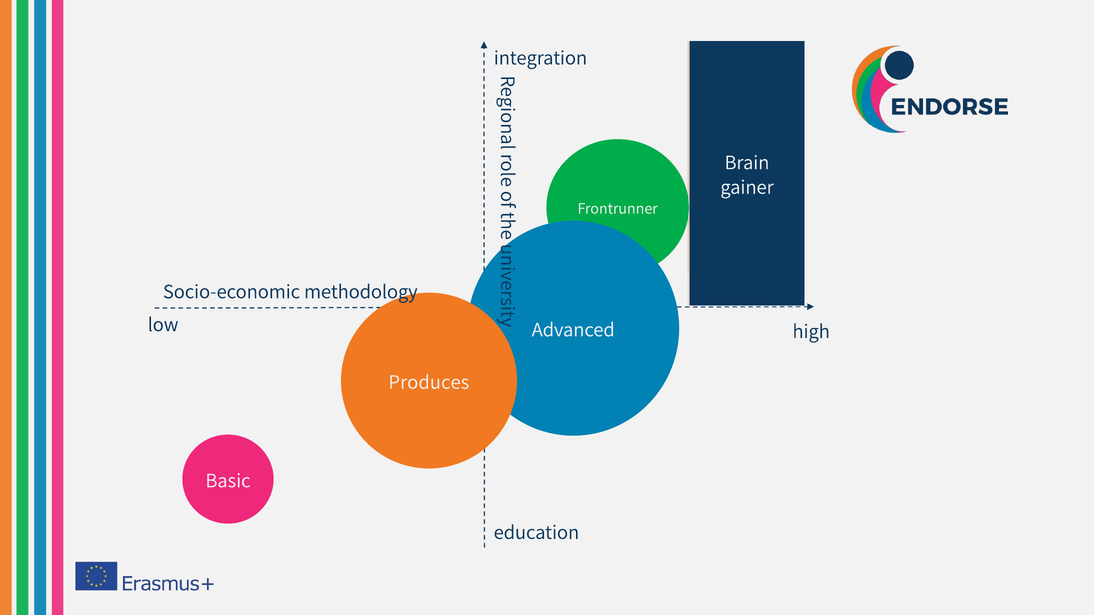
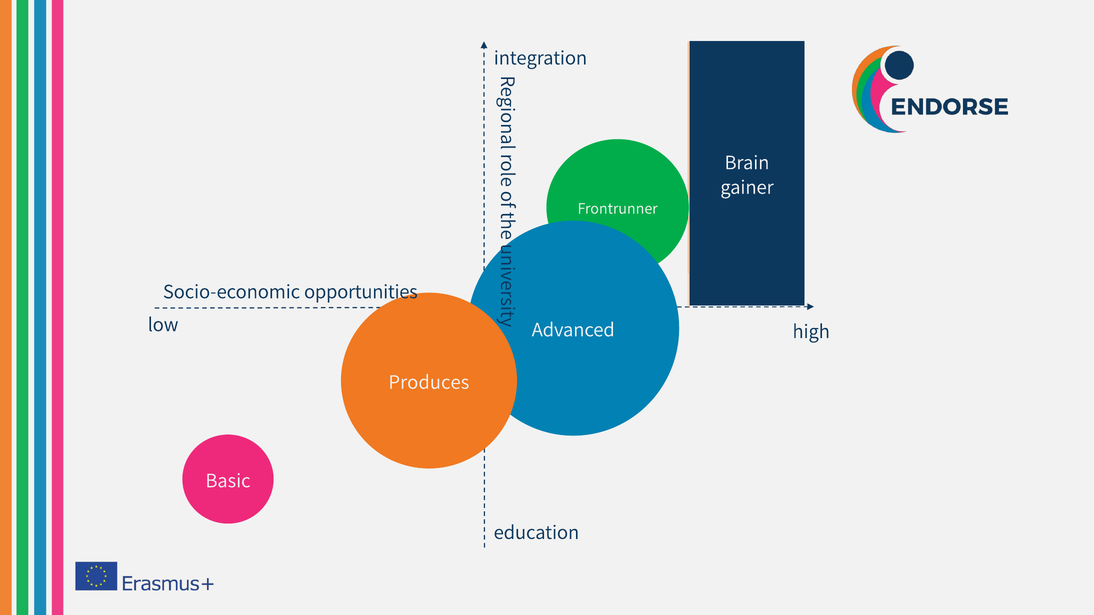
methodology: methodology -> opportunities
